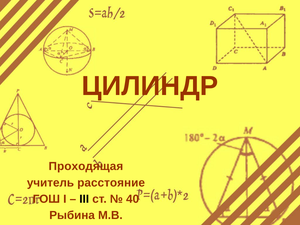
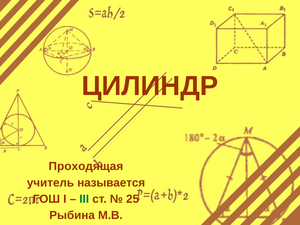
расстояние: расстояние -> называется
ІІІ colour: black -> green
40: 40 -> 25
